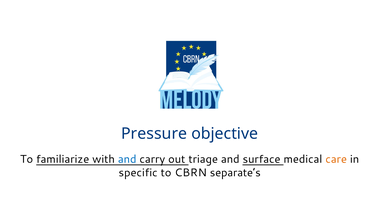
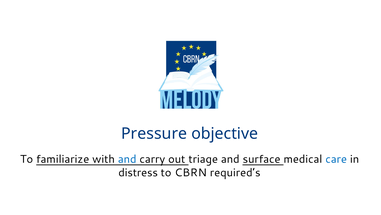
care colour: orange -> blue
specific: specific -> distress
separate’s: separate’s -> required’s
